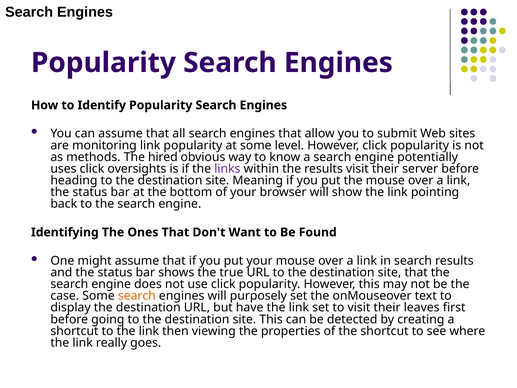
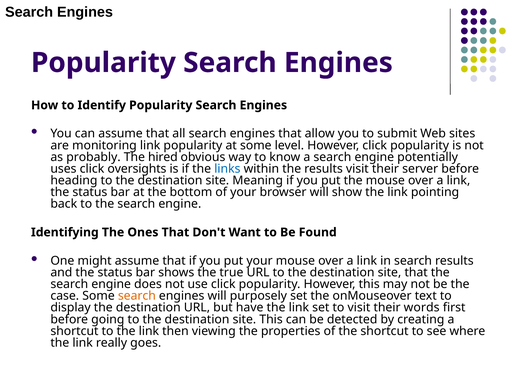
methods: methods -> probably
links colour: purple -> blue
leaves: leaves -> words
